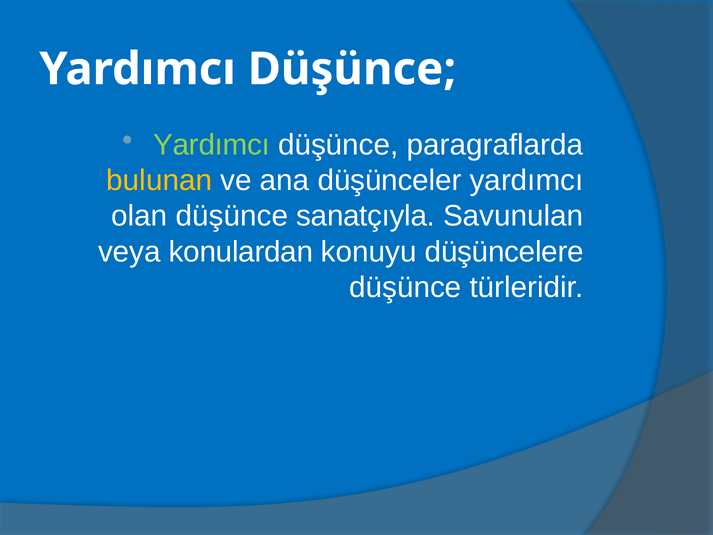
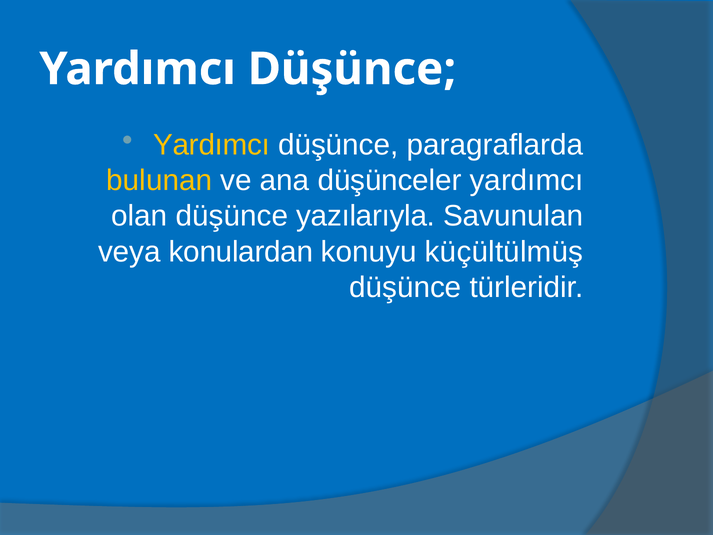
Yardımcı at (212, 145) colour: light green -> yellow
sanatçıyla: sanatçıyla -> yazılarıyla
düşüncelere: düşüncelere -> küçültülmüş
